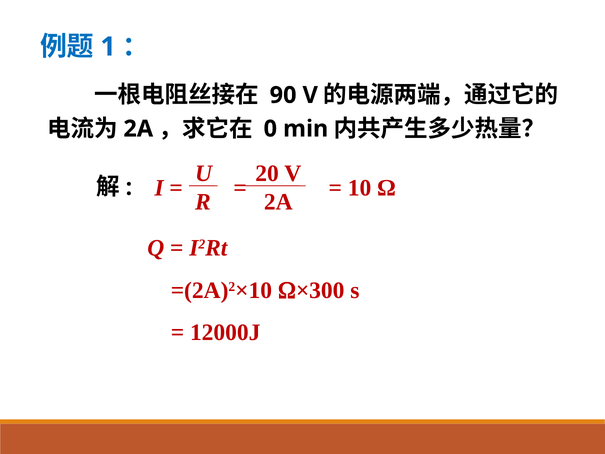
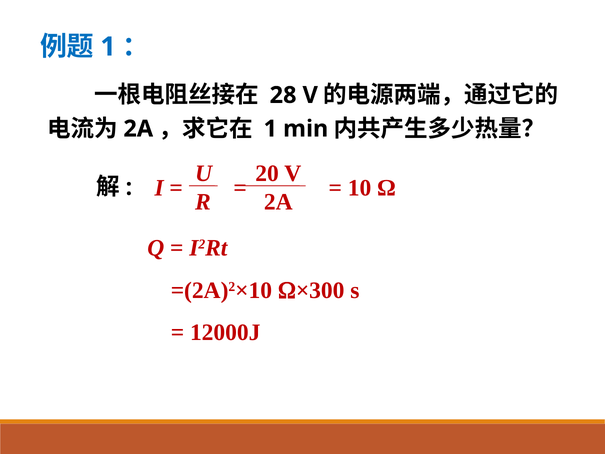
90: 90 -> 28
0 at (270, 129): 0 -> 1
